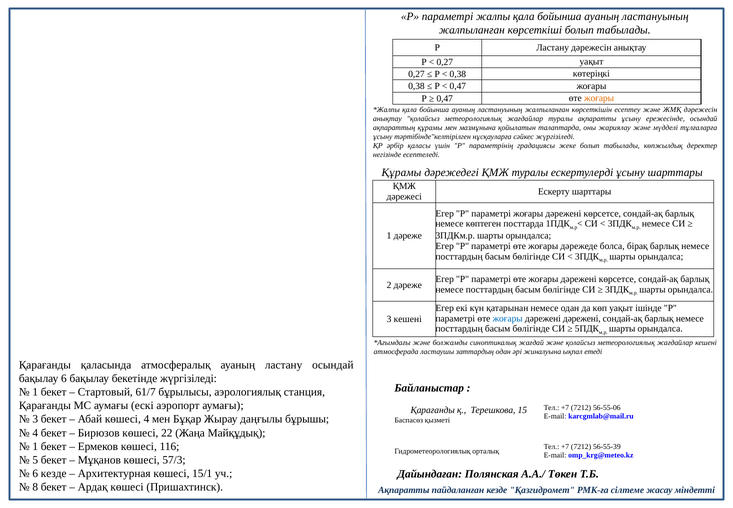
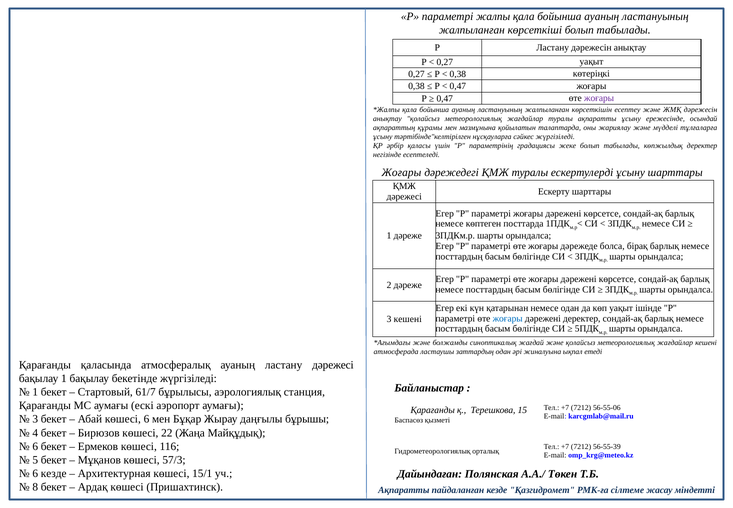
жоғары at (599, 98) colour: orange -> purple
Құрамы at (401, 172): Құрамы -> Жоғары
дәрежені дәрежені: дәрежені -> деректер
ластану осындай: осындай -> дәрежесі
бақылау 6: 6 -> 1
көшесі 4: 4 -> 6
1 at (35, 446): 1 -> 6
